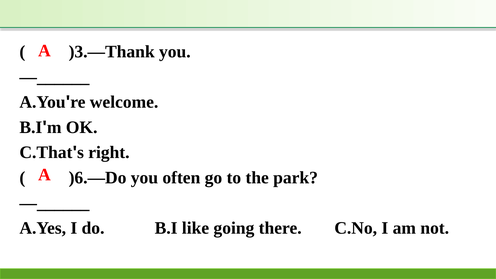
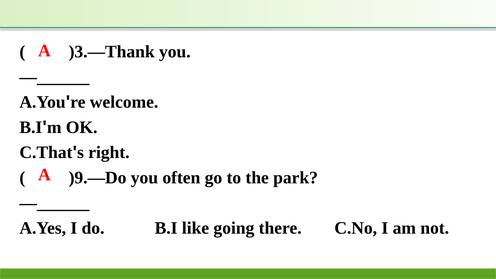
)6.—Do: )6.—Do -> )9.—Do
